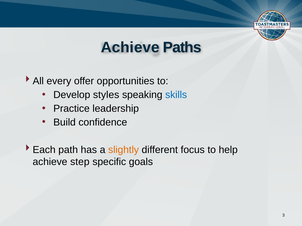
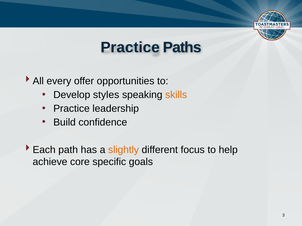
Achieve at (130, 47): Achieve -> Practice
skills colour: blue -> orange
step: step -> core
